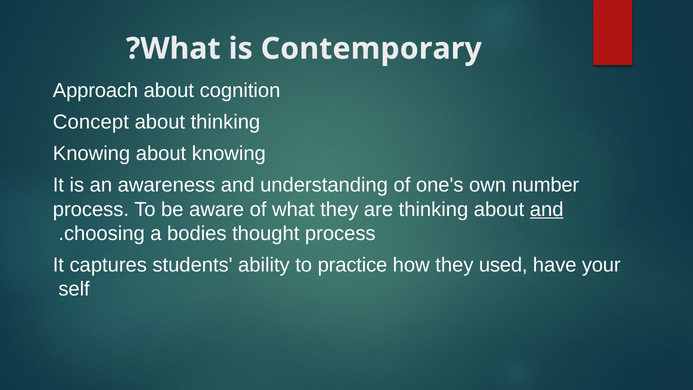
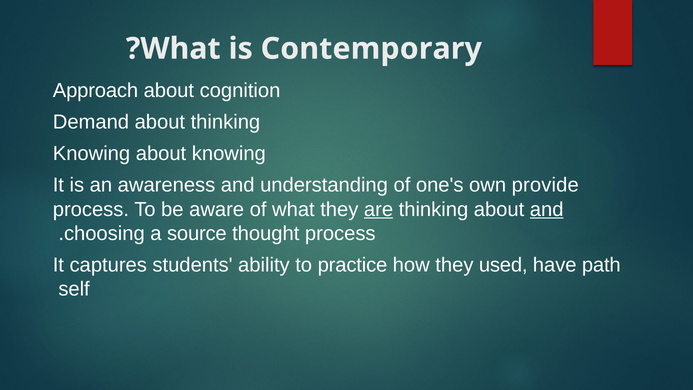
Concept: Concept -> Demand
number: number -> provide
are underline: none -> present
bodies: bodies -> source
your: your -> path
